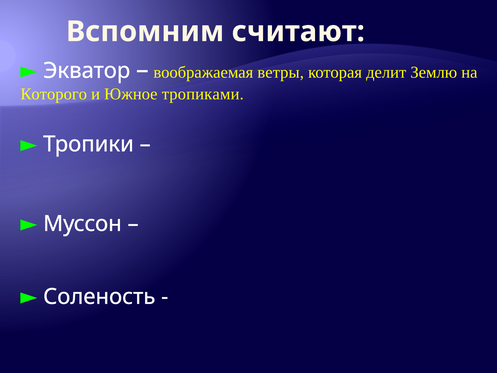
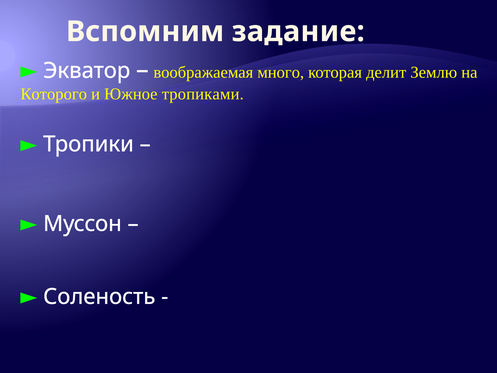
считают: считают -> задание
ветры: ветры -> много
